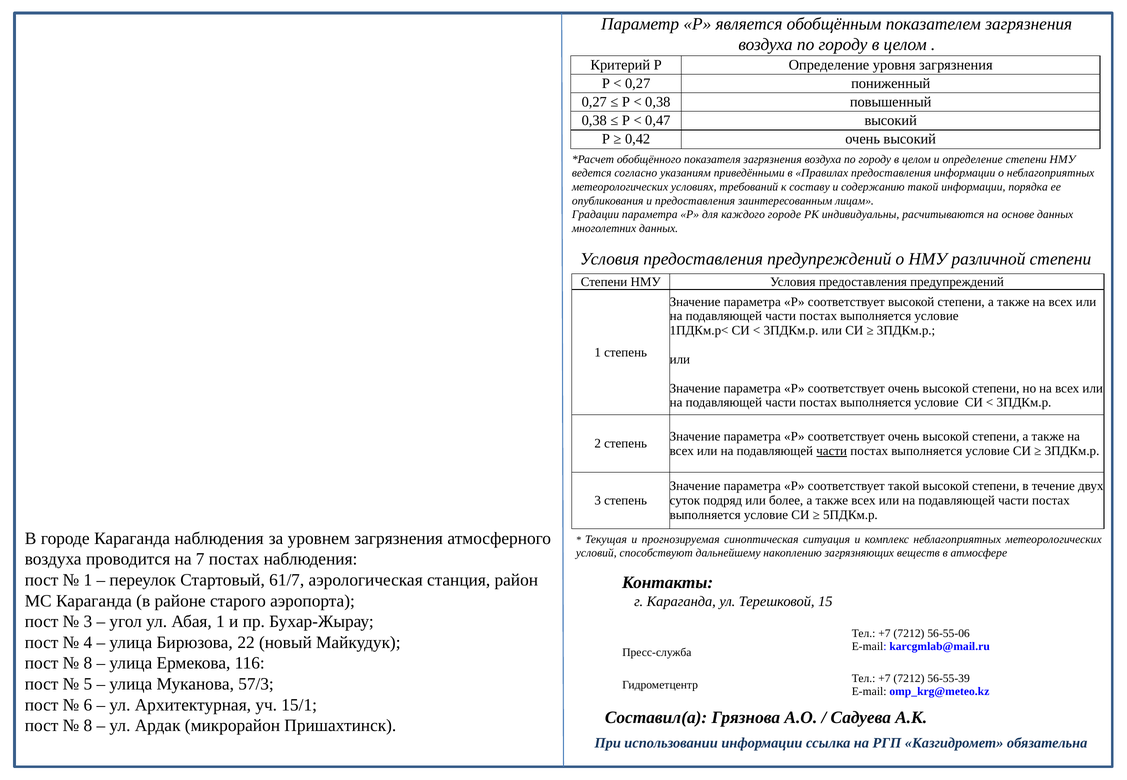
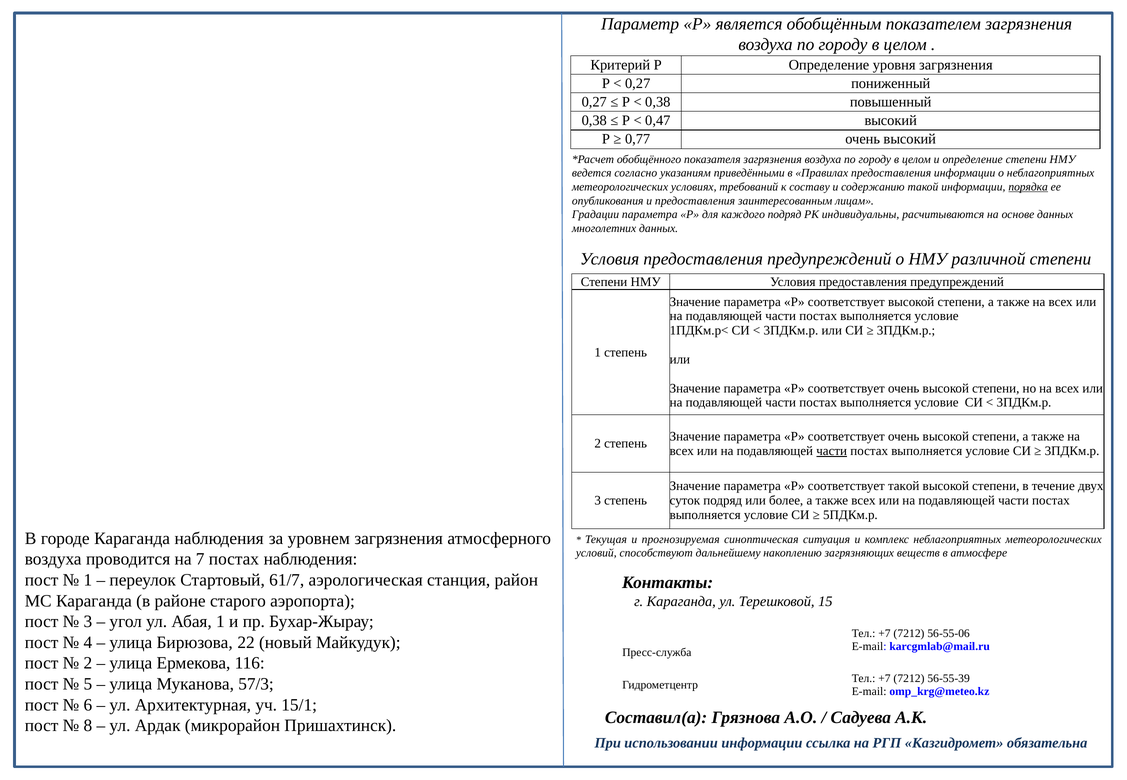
0,42: 0,42 -> 0,77
порядка underline: none -> present
каждого городе: городе -> подряд
8 at (88, 663): 8 -> 2
